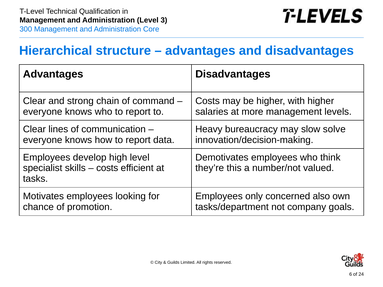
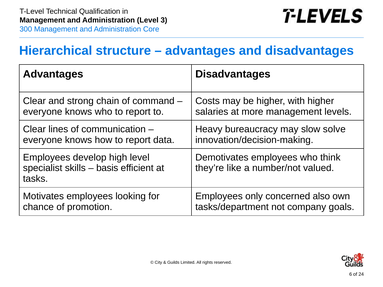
costs at (107, 168): costs -> basis
this: this -> like
